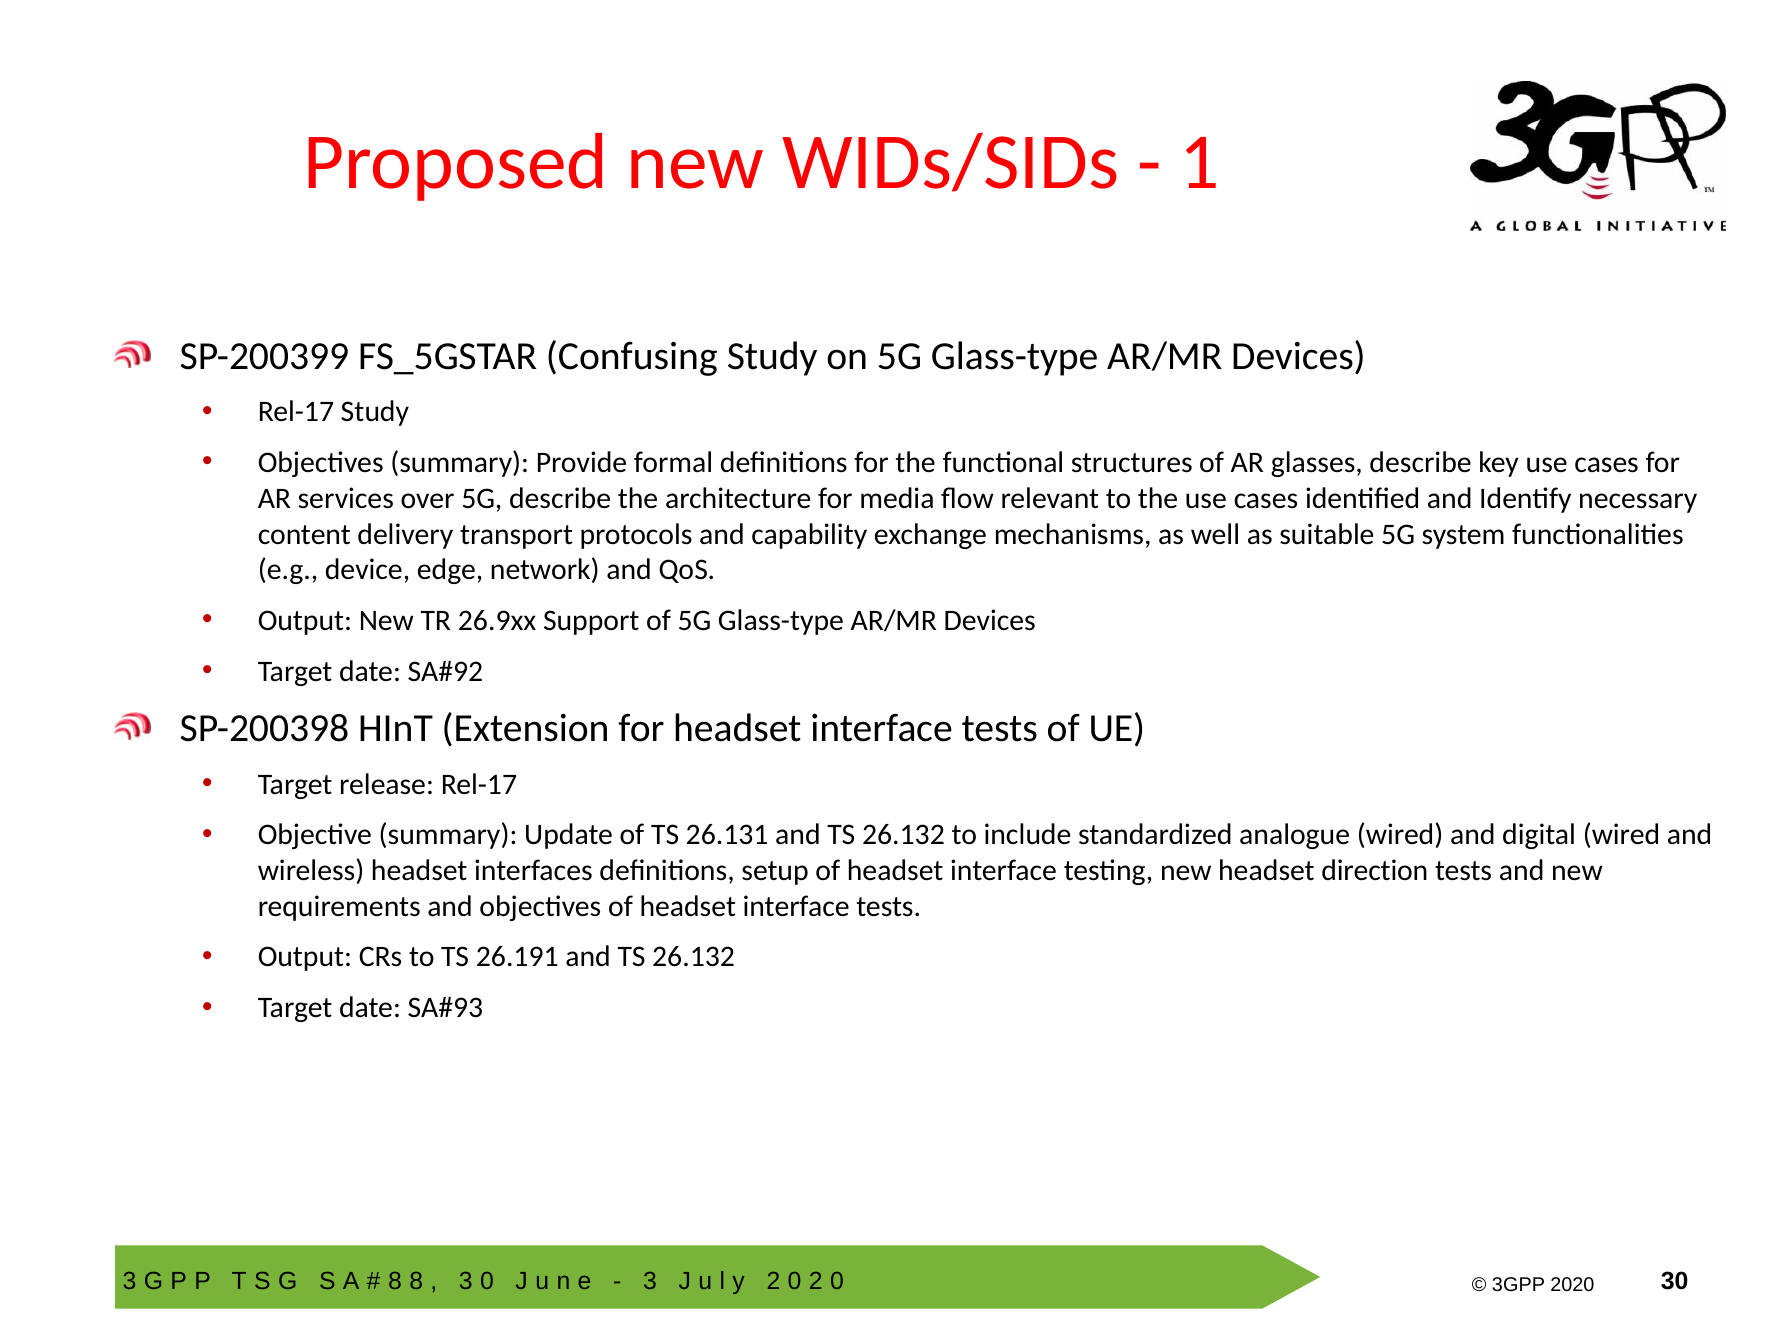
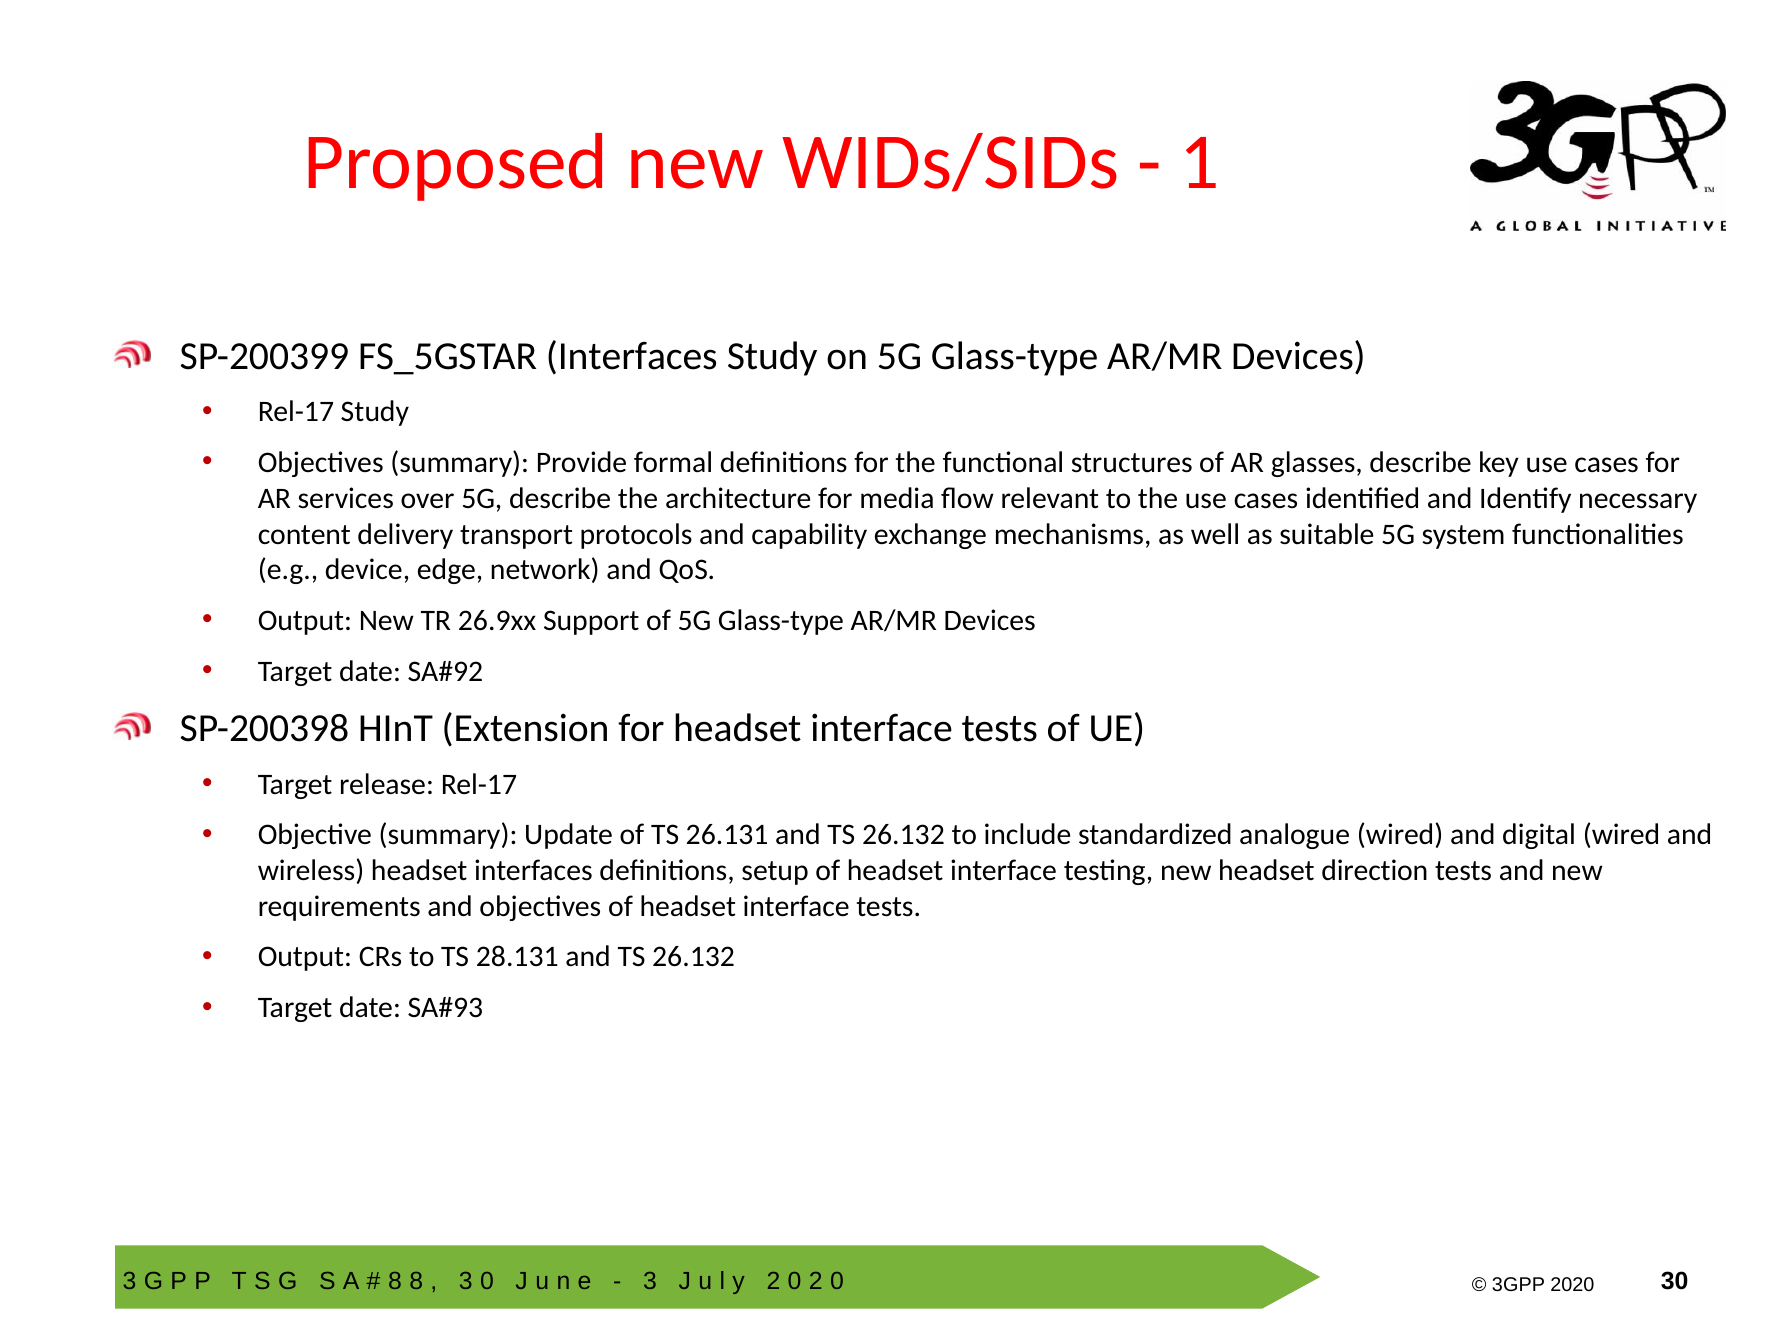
FS_5GSTAR Confusing: Confusing -> Interfaces
26.191: 26.191 -> 28.131
